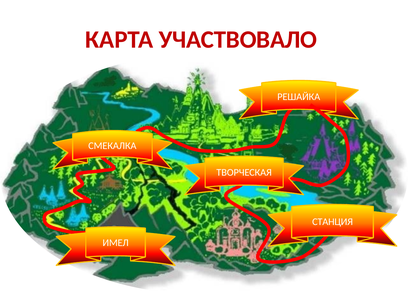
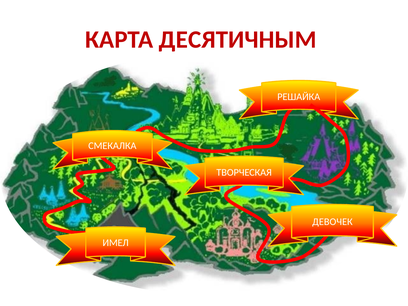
УЧАСТВОВАЛО: УЧАСТВОВАЛО -> ДЕСЯТИЧНЫМ
СТАНЦИЯ: СТАНЦИЯ -> ДЕВОЧЕК
